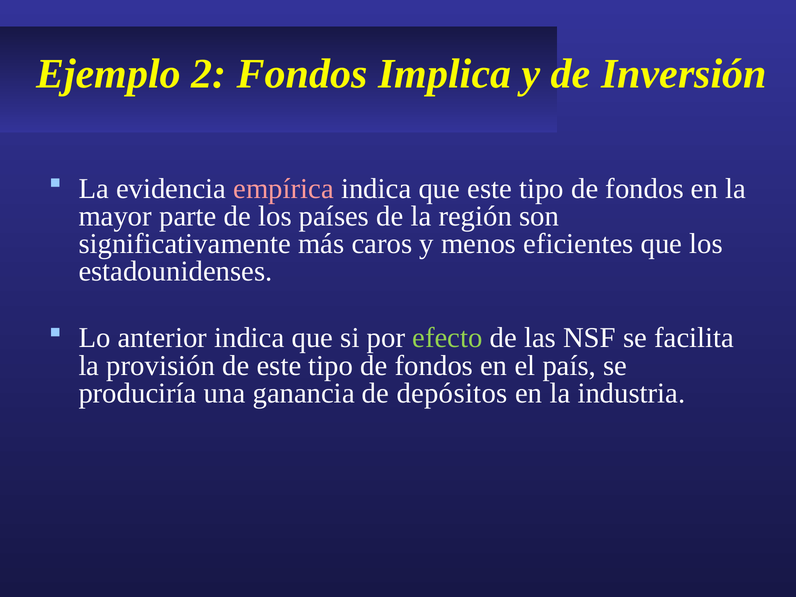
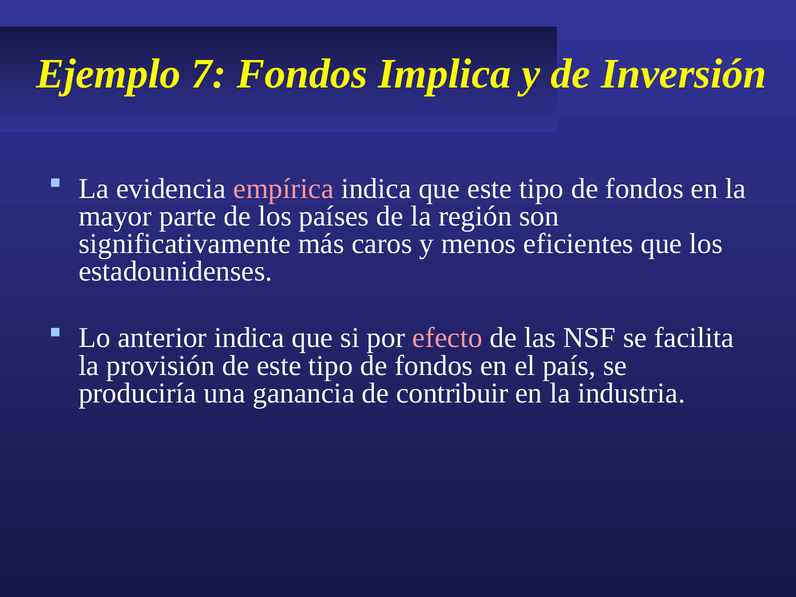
2: 2 -> 7
efecto colour: light green -> pink
depósitos: depósitos -> contribuir
